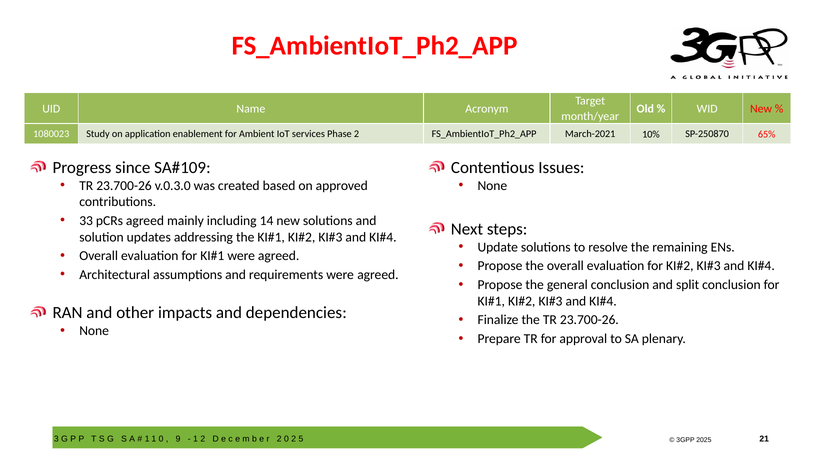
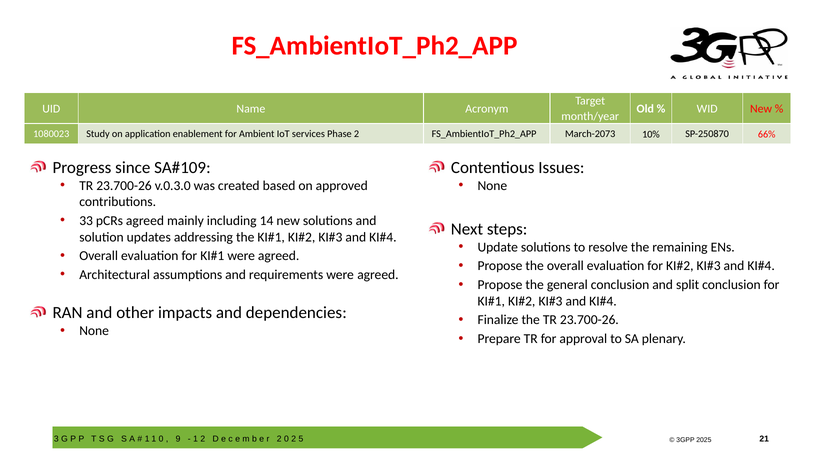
March-2021: March-2021 -> March-2073
65%: 65% -> 66%
